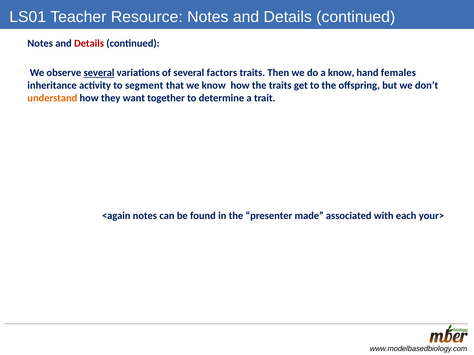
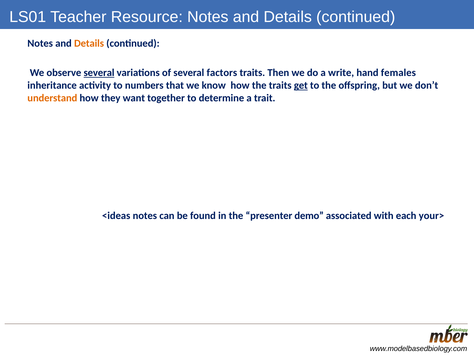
Details at (89, 43) colour: red -> orange
a know: know -> write
segment: segment -> numbers
get underline: none -> present
<again: <again -> <ideas
made: made -> demo
